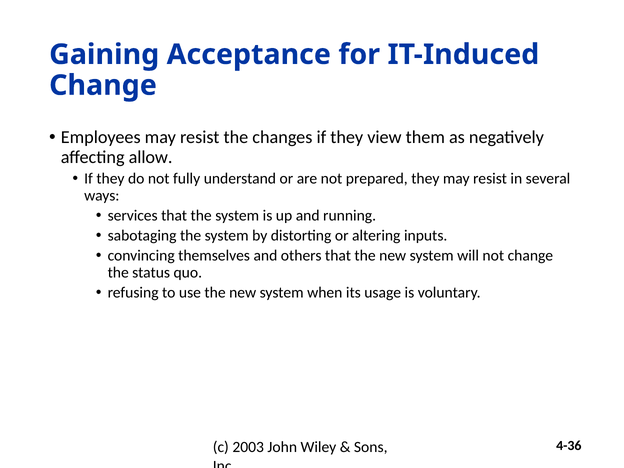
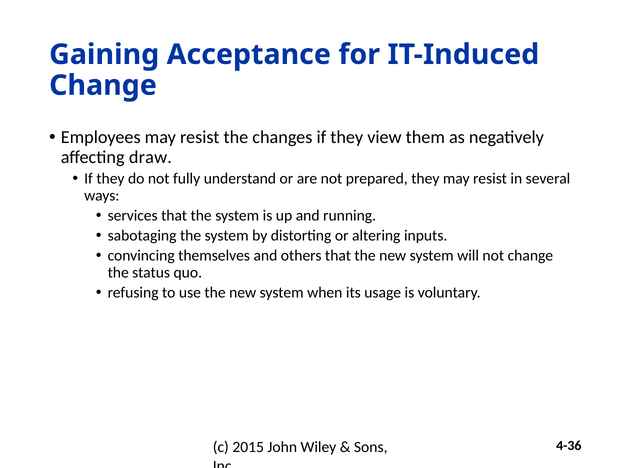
allow: allow -> draw
2003: 2003 -> 2015
